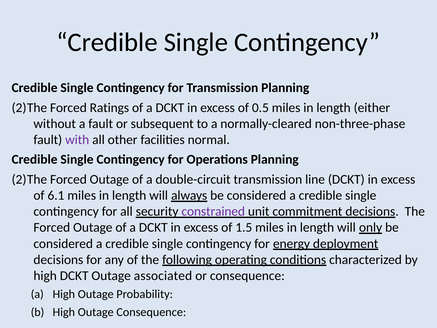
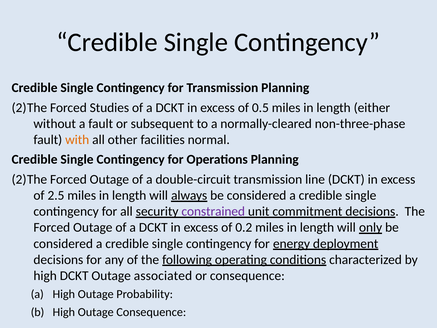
Ratings: Ratings -> Studies
with colour: purple -> orange
6.1: 6.1 -> 2.5
1.5: 1.5 -> 0.2
